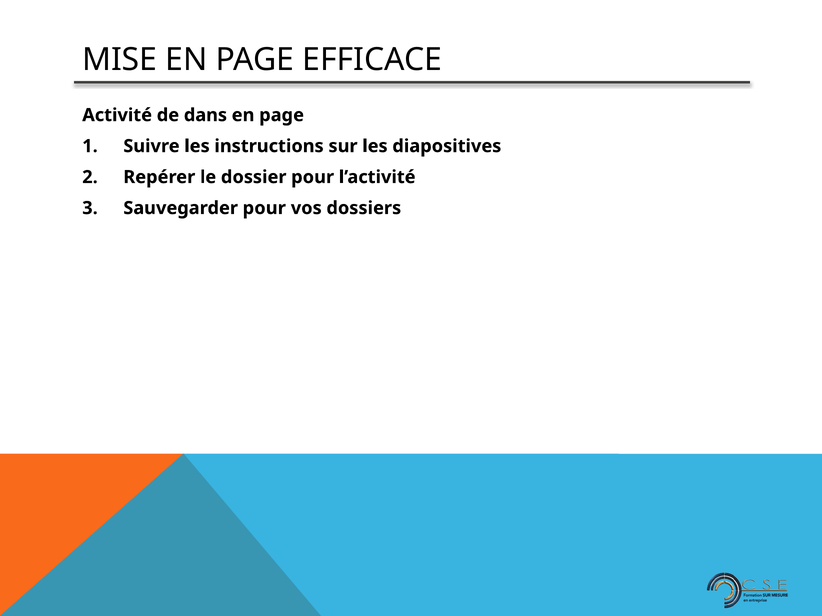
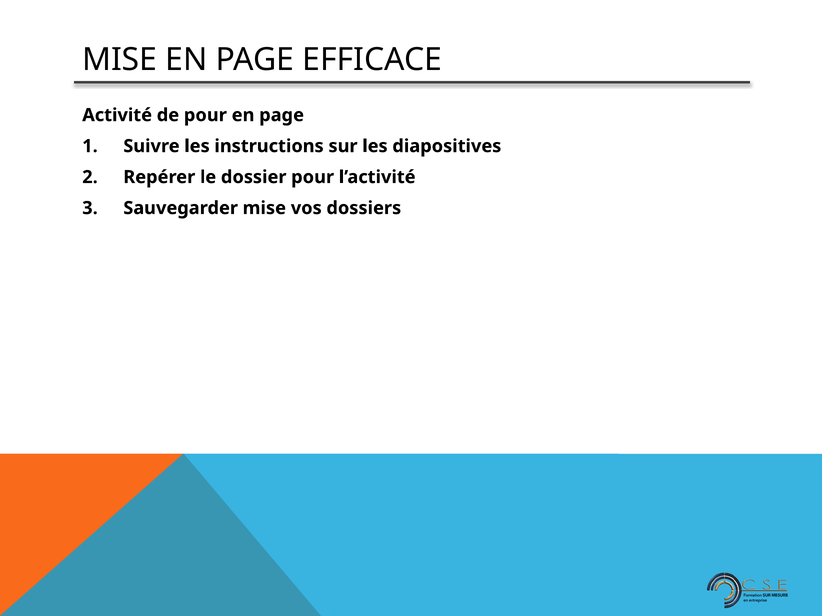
de dans: dans -> pour
Sauvegarder pour: pour -> mise
